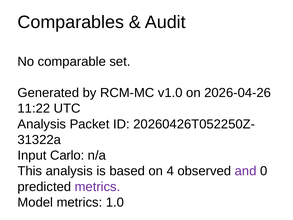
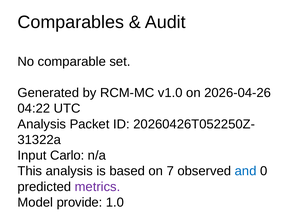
11:22: 11:22 -> 04:22
4: 4 -> 7
and colour: purple -> blue
Model metrics: metrics -> provide
